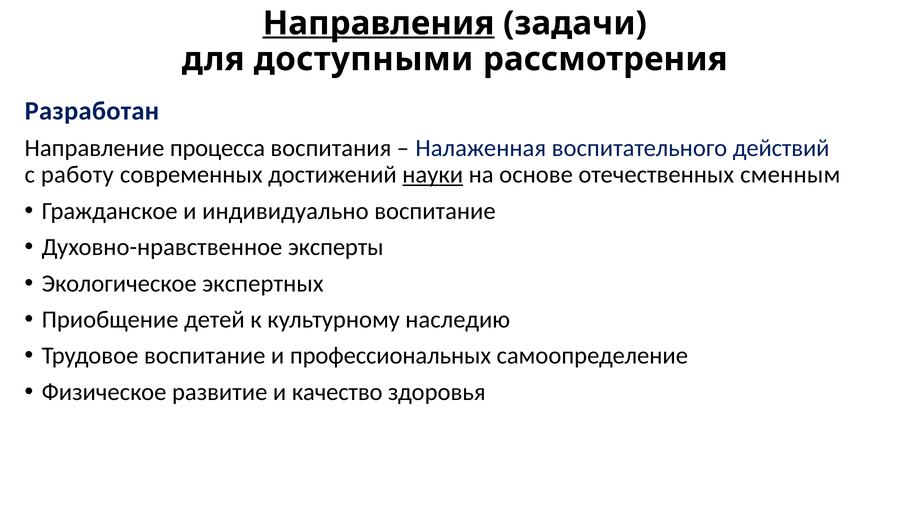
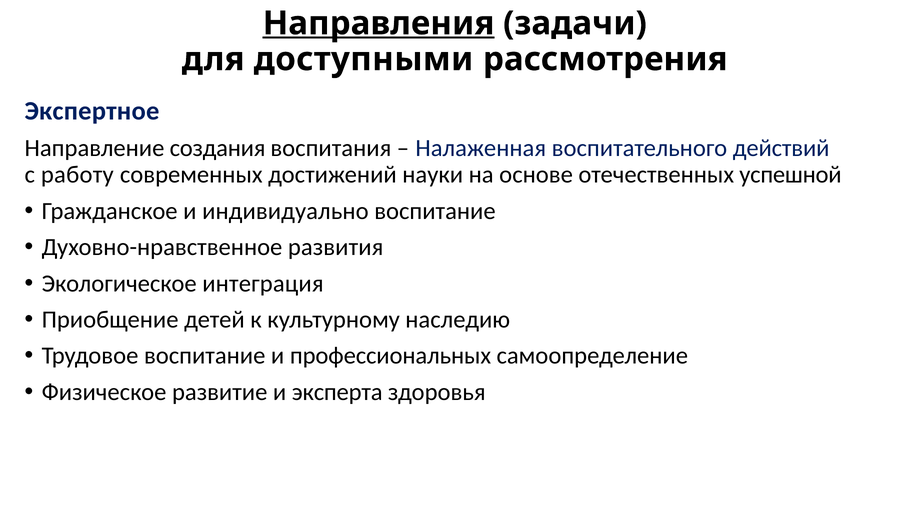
Разработан: Разработан -> Экспертное
процесса: процесса -> создания
науки underline: present -> none
сменным: сменным -> успешной
эксперты: эксперты -> развития
экспертных: экспертных -> интеграция
качество: качество -> эксперта
